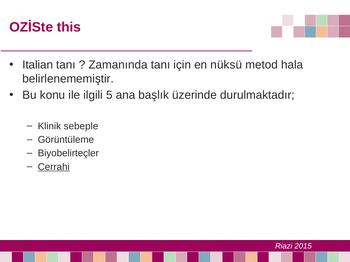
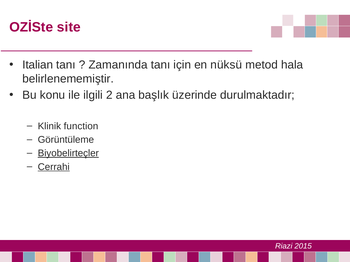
this: this -> site
5: 5 -> 2
sebeple: sebeple -> function
Biyobelirteçler underline: none -> present
